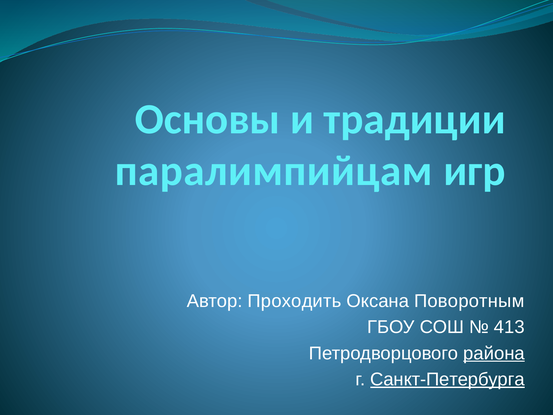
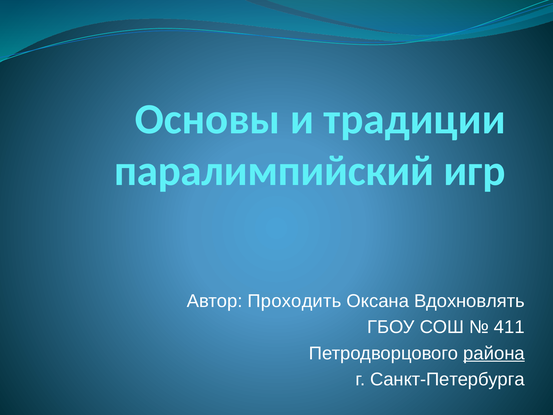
паралимпийцам: паралимпийцам -> паралимпийский
Поворотным: Поворотным -> Вдохновлять
413: 413 -> 411
Санкт-Петербурга underline: present -> none
